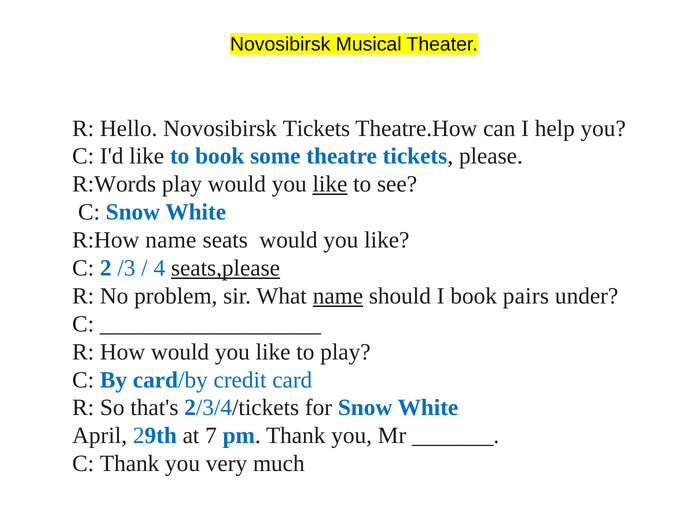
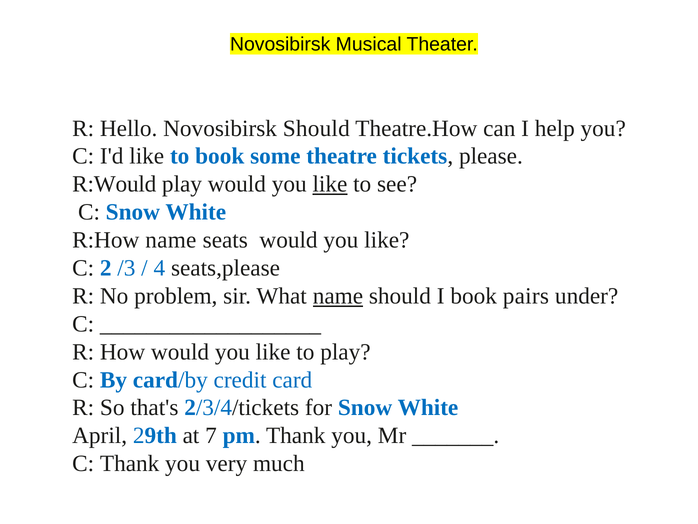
Novosibirsk Tickets: Tickets -> Should
R:Words: R:Words -> R:Would
seats,please underline: present -> none
